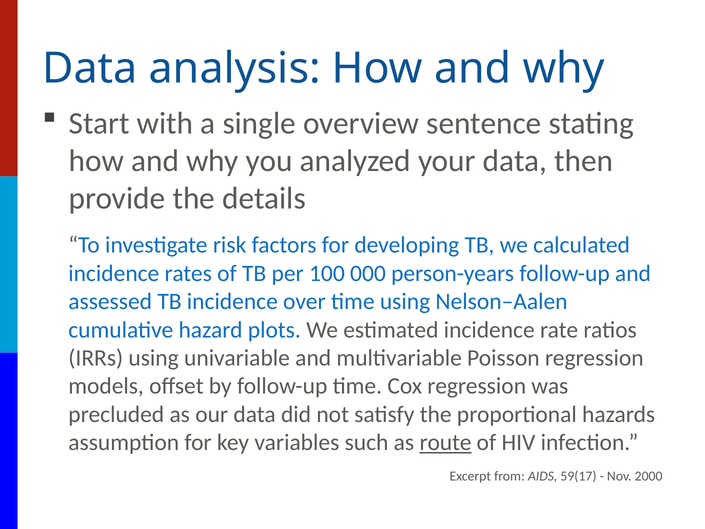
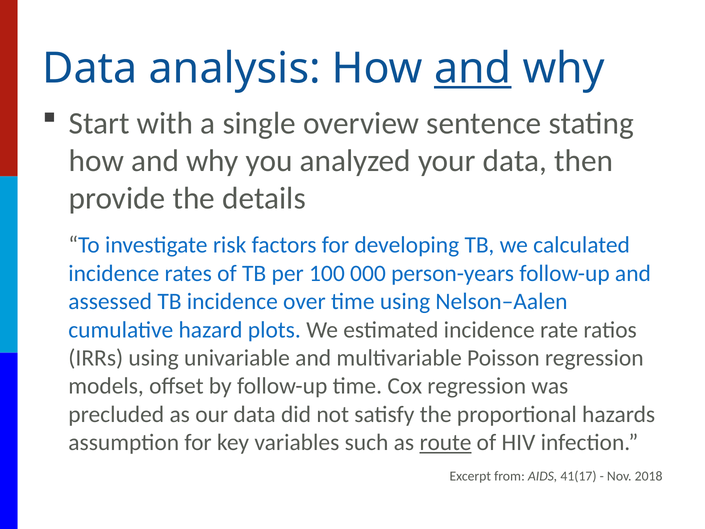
and at (473, 69) underline: none -> present
59(17: 59(17 -> 41(17
2000: 2000 -> 2018
